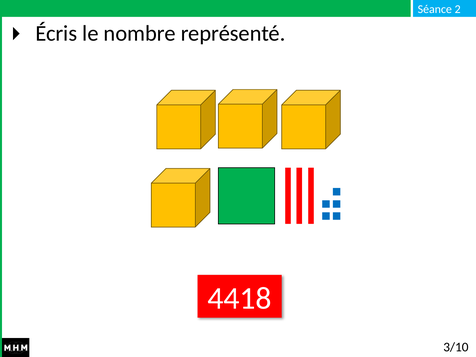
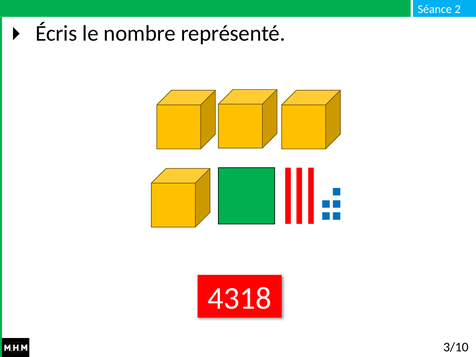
4418: 4418 -> 4318
